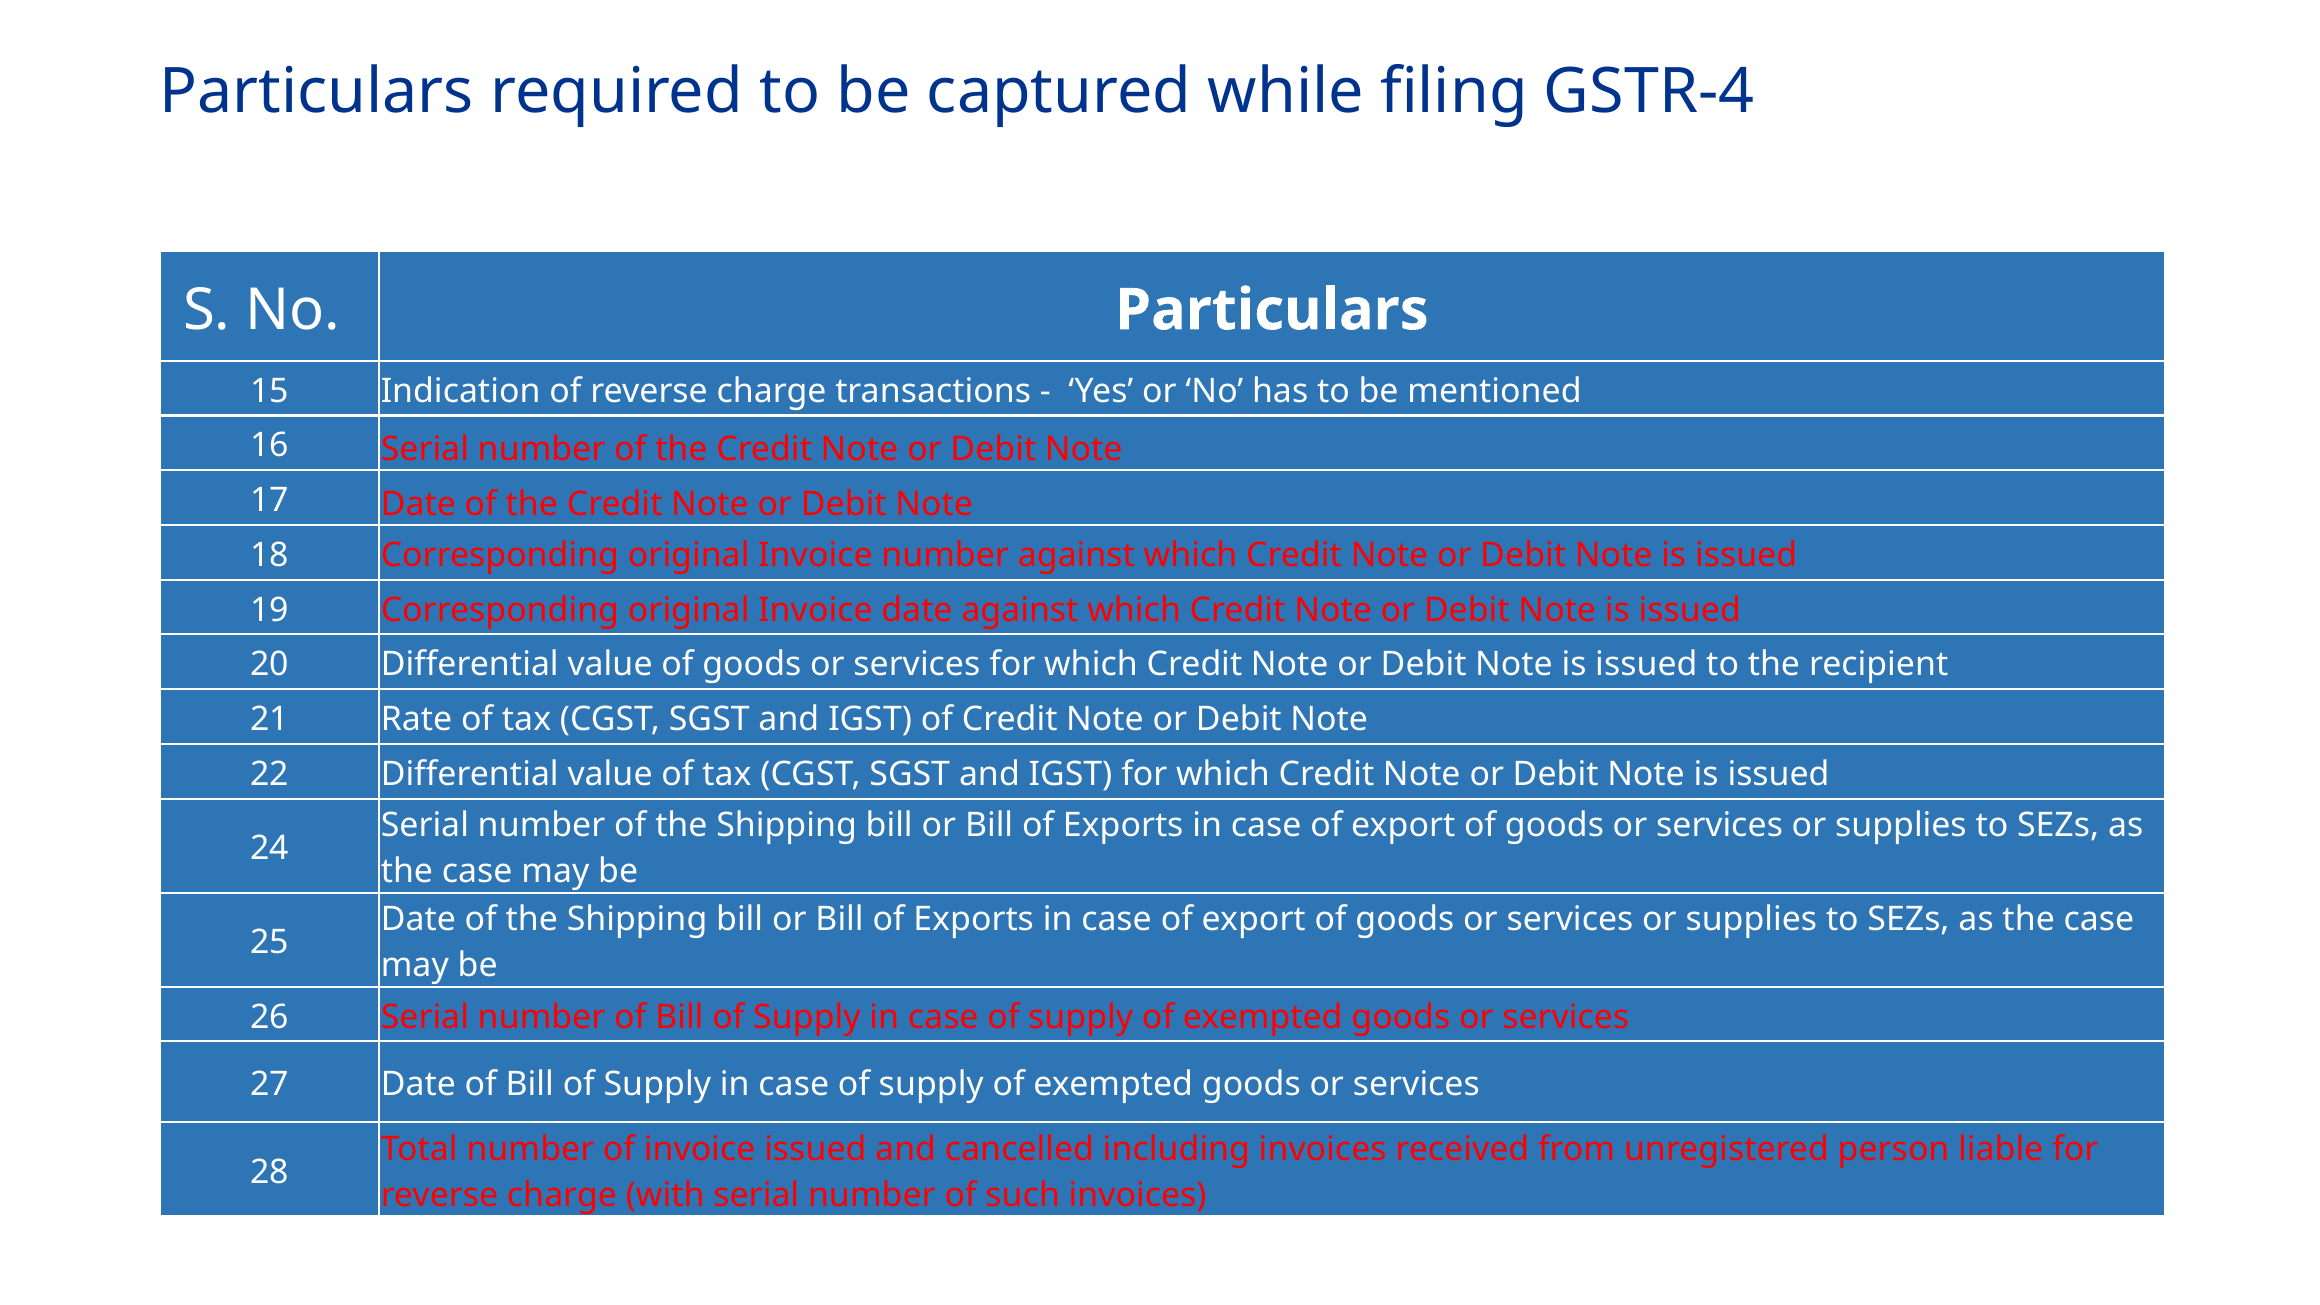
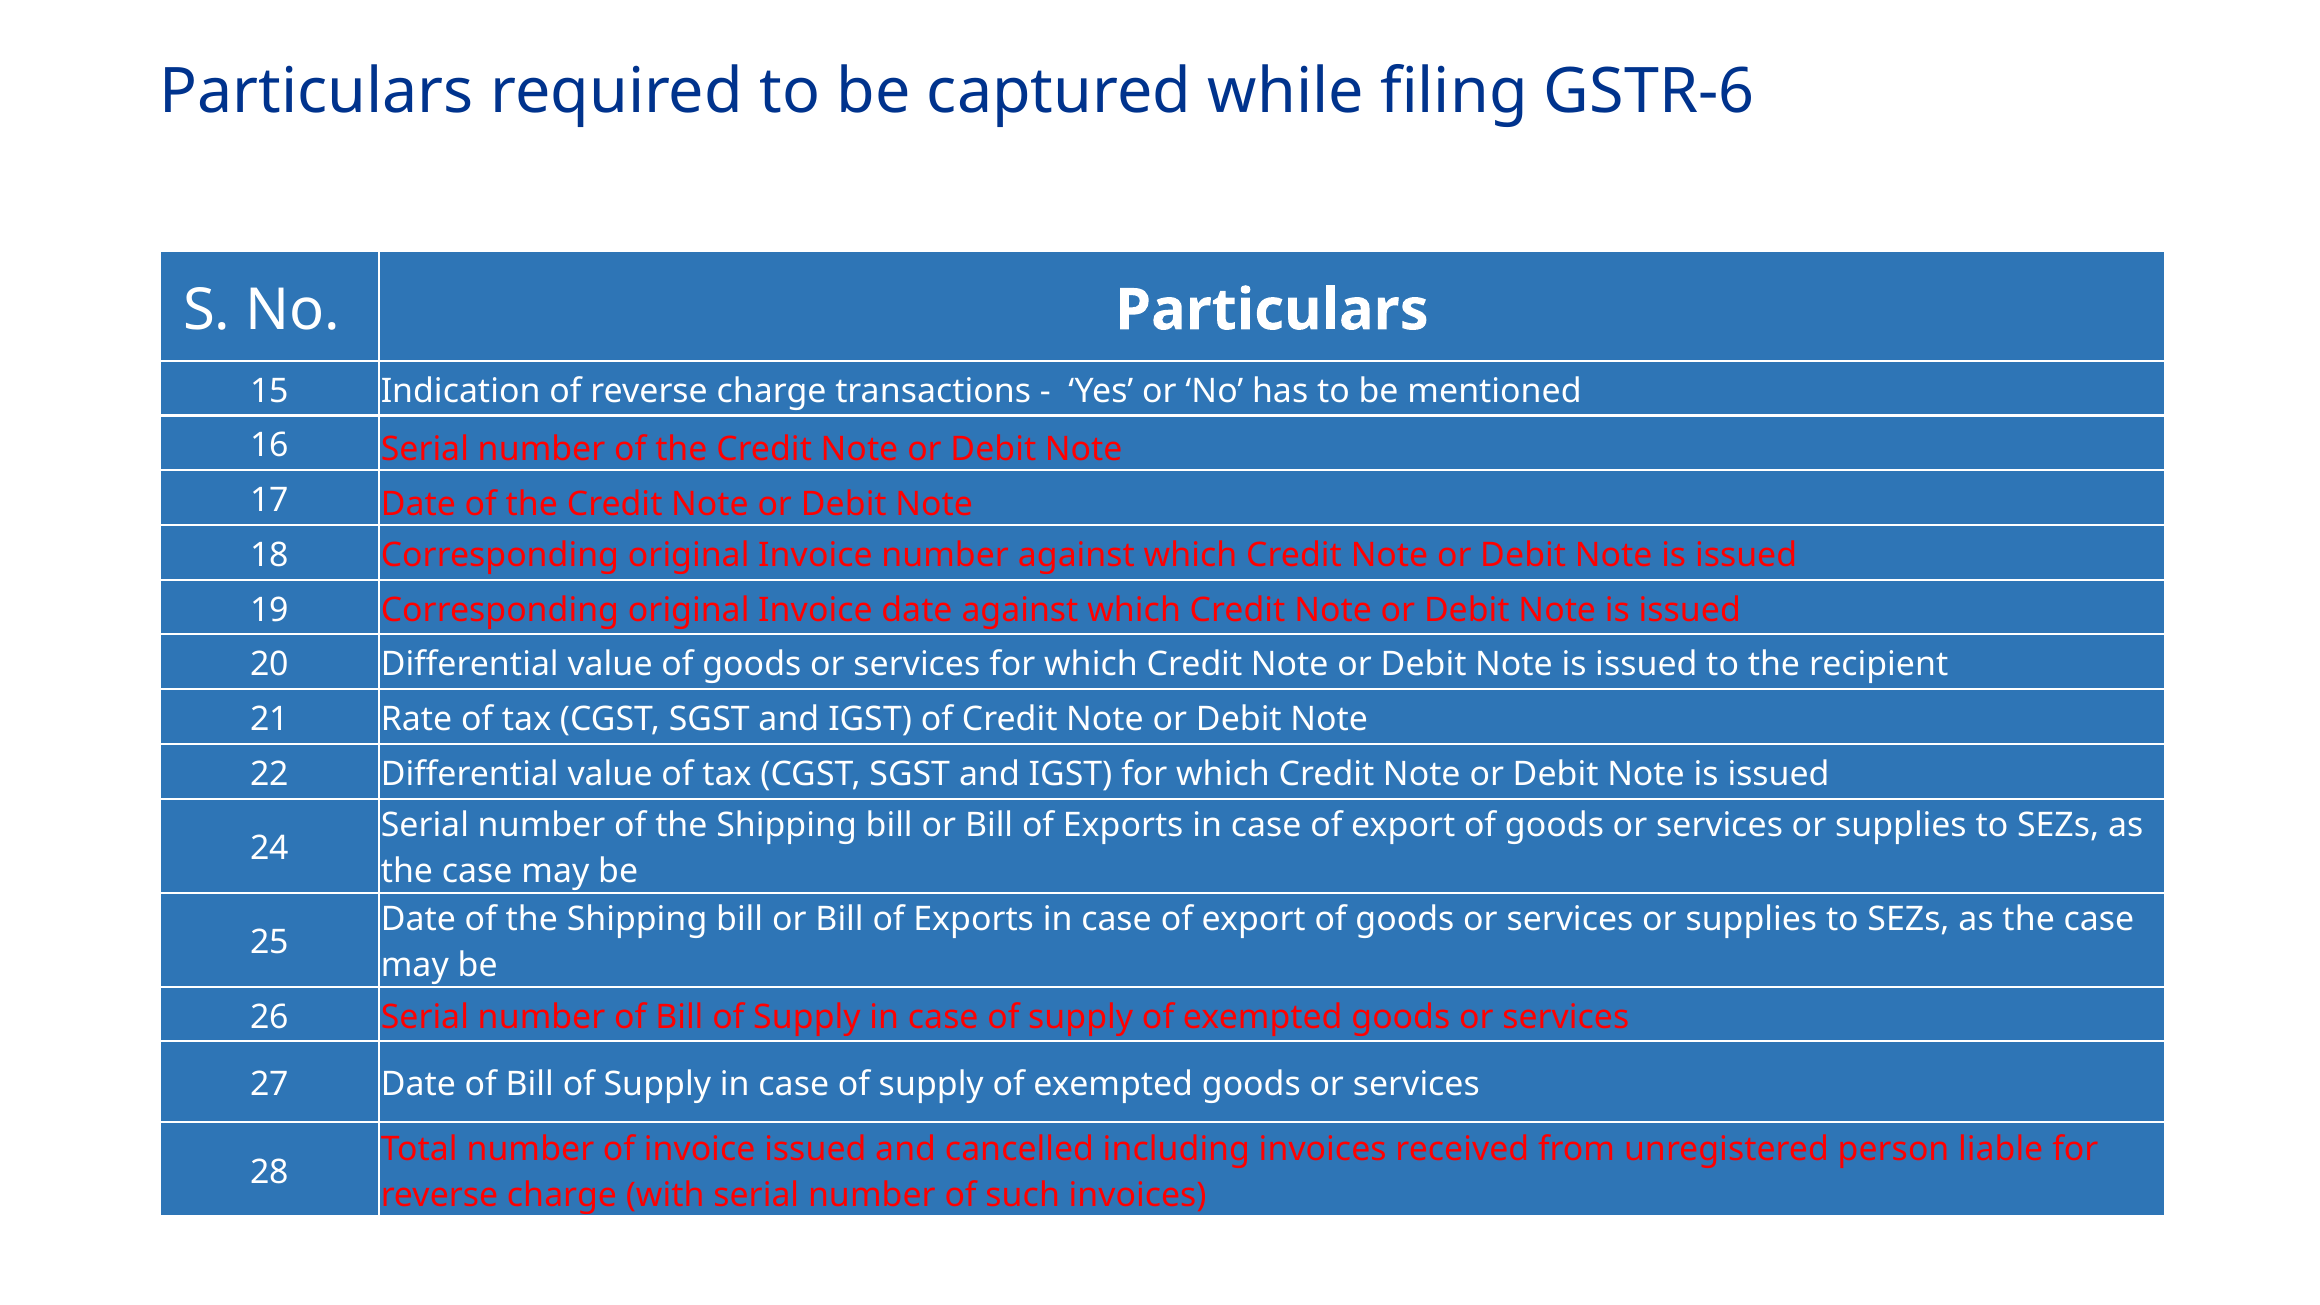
GSTR-4: GSTR-4 -> GSTR-6
